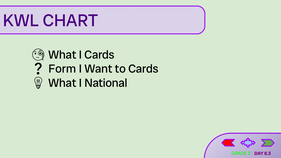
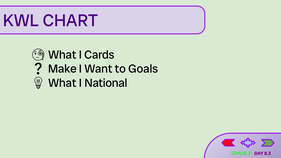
Form: Form -> Make
to Cards: Cards -> Goals
